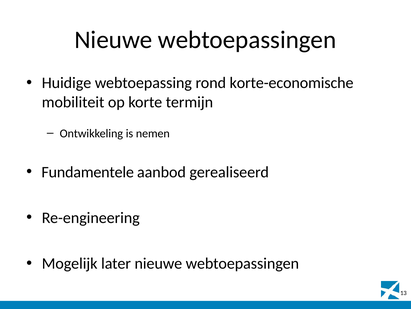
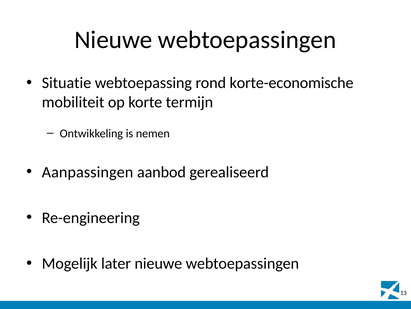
Huidige: Huidige -> Situatie
Fundamentele: Fundamentele -> Aanpassingen
